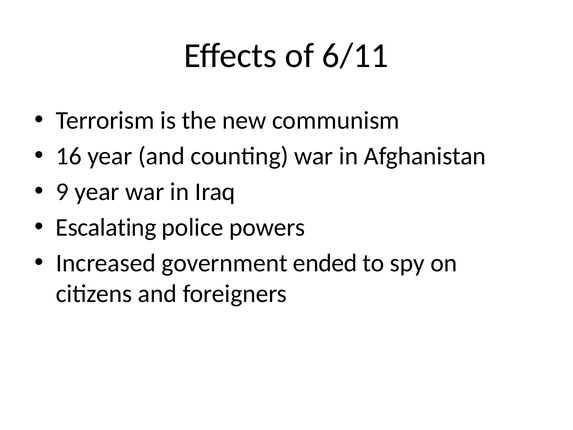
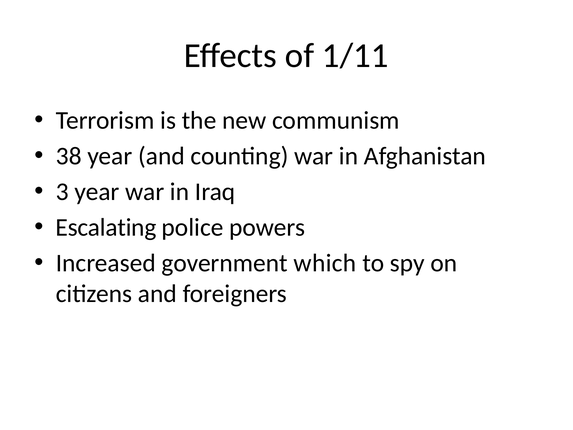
6/11: 6/11 -> 1/11
16: 16 -> 38
9: 9 -> 3
ended: ended -> which
